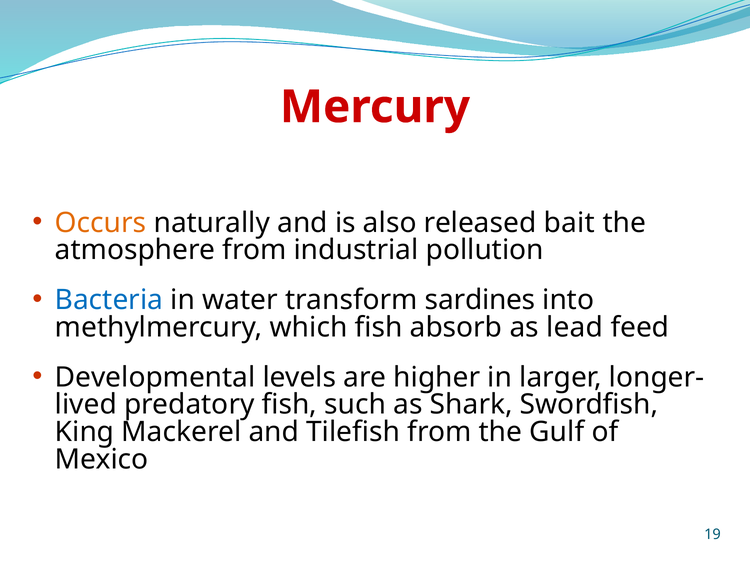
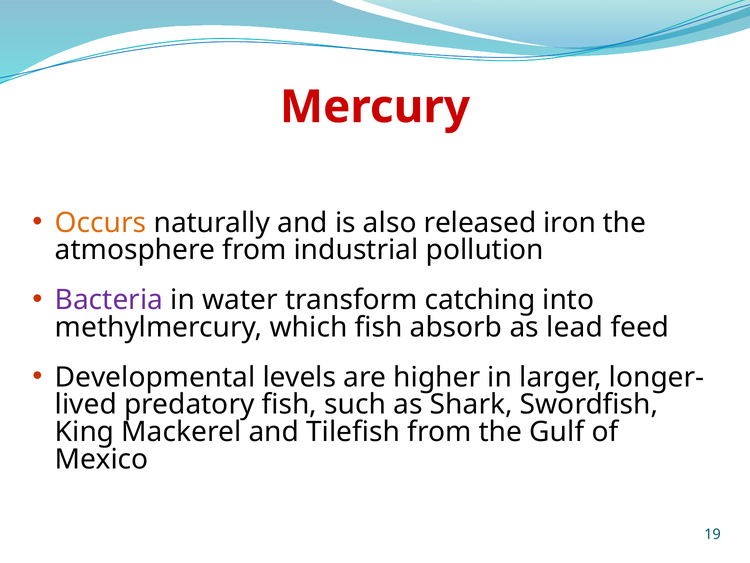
bait: bait -> iron
Bacteria colour: blue -> purple
sardines: sardines -> catching
